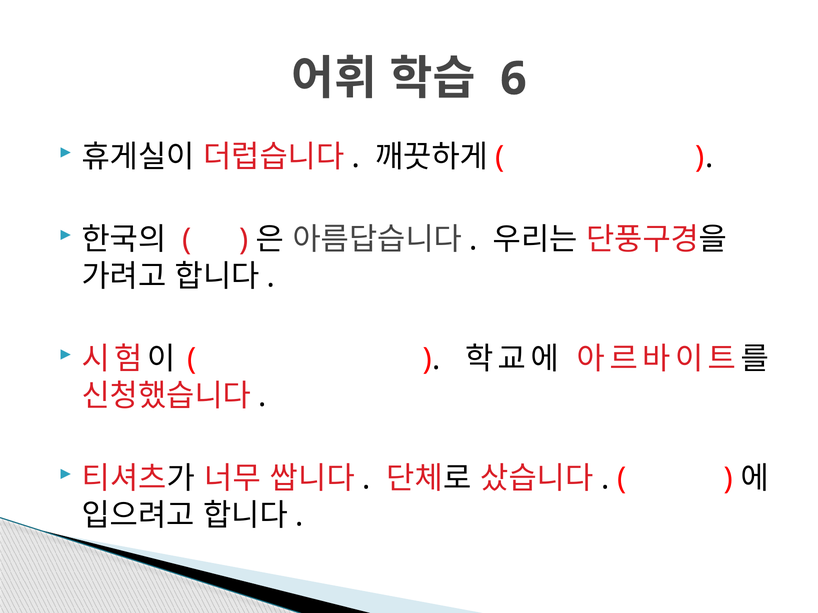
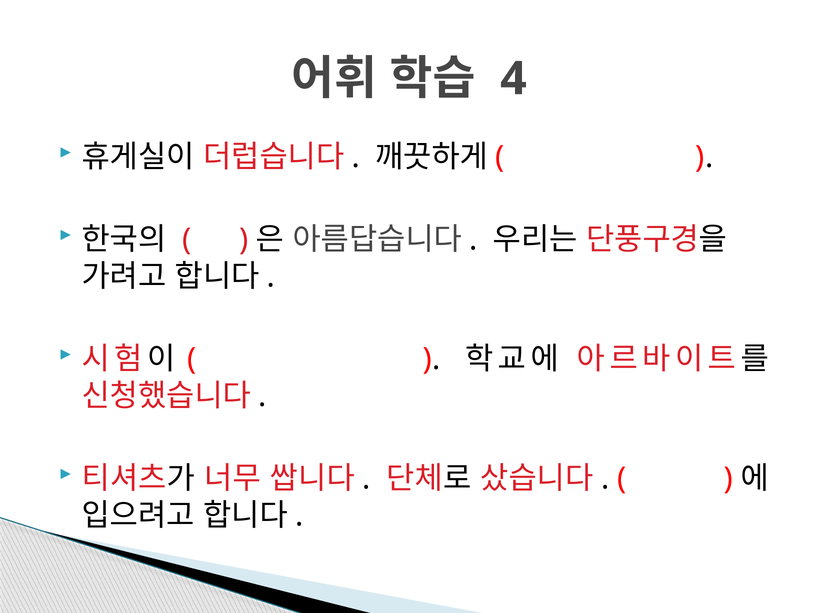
6: 6 -> 4
